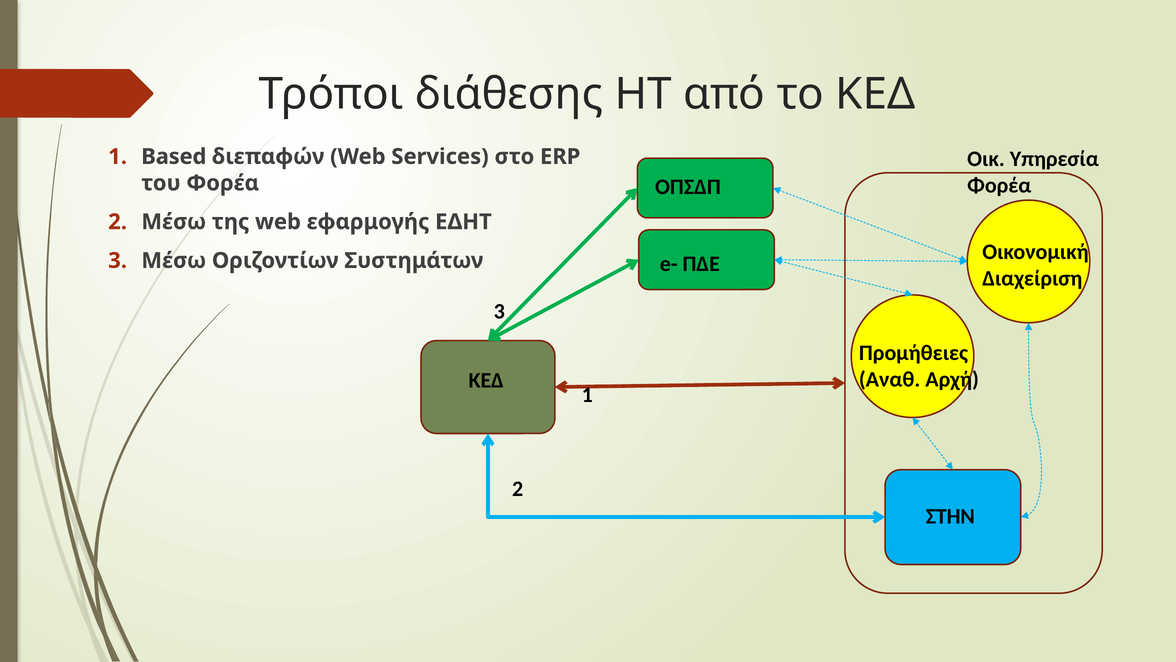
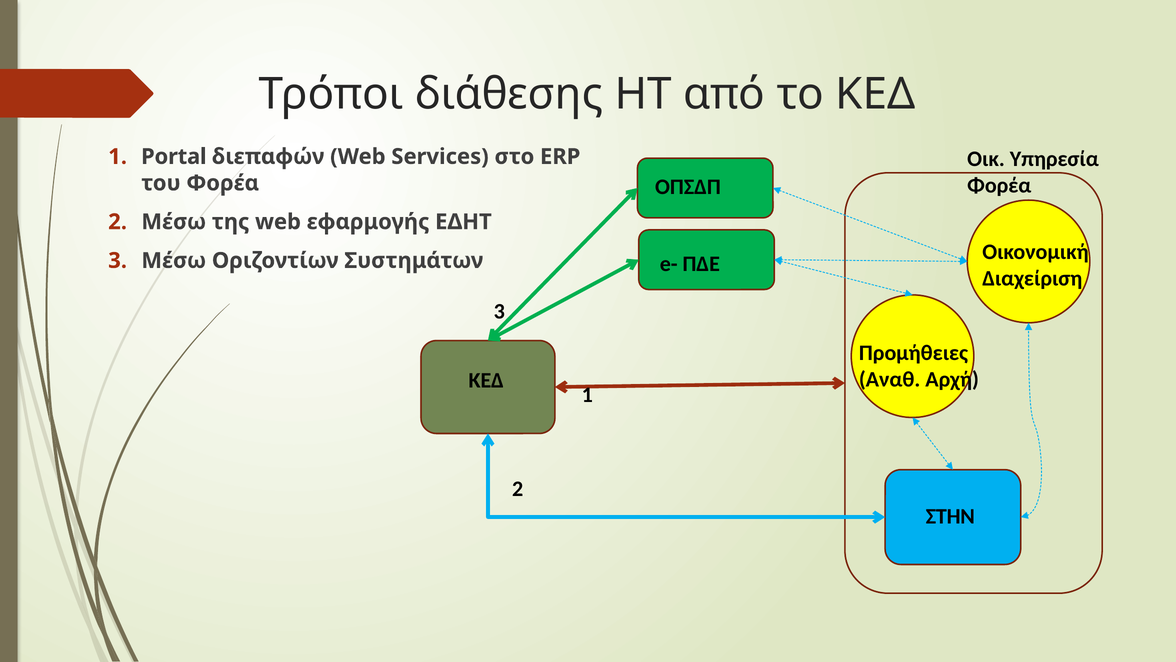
Based: Based -> Portal
